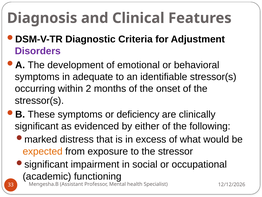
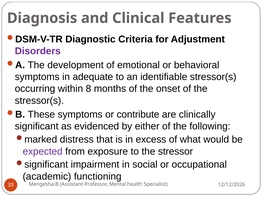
2: 2 -> 8
deficiency: deficiency -> contribute
expected colour: orange -> purple
